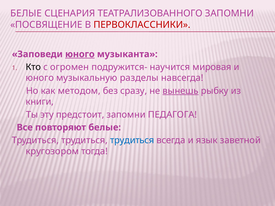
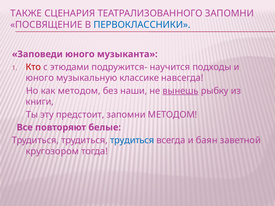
БЕЛЫЕ at (26, 13): БЕЛЫЕ -> ТАКЖЕ
ПЕРВОКЛАССНИКИ colour: red -> blue
юного at (80, 54) underline: present -> none
Кто colour: black -> red
огромен: огромен -> этюдами
мировая: мировая -> подходы
разделы: разделы -> классике
сразу: сразу -> наши
запомни ПЕДАГОГА: ПЕДАГОГА -> МЕТОДОМ
язык: язык -> баян
